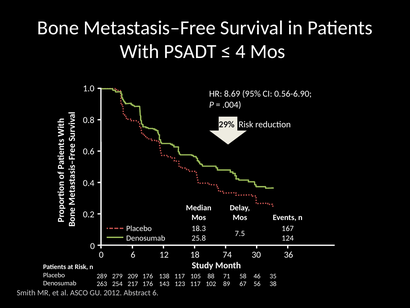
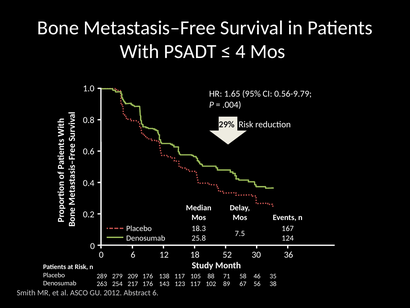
8.69: 8.69 -> 1.65
0.56-6.90: 0.56-6.90 -> 0.56-9.79
74: 74 -> 52
